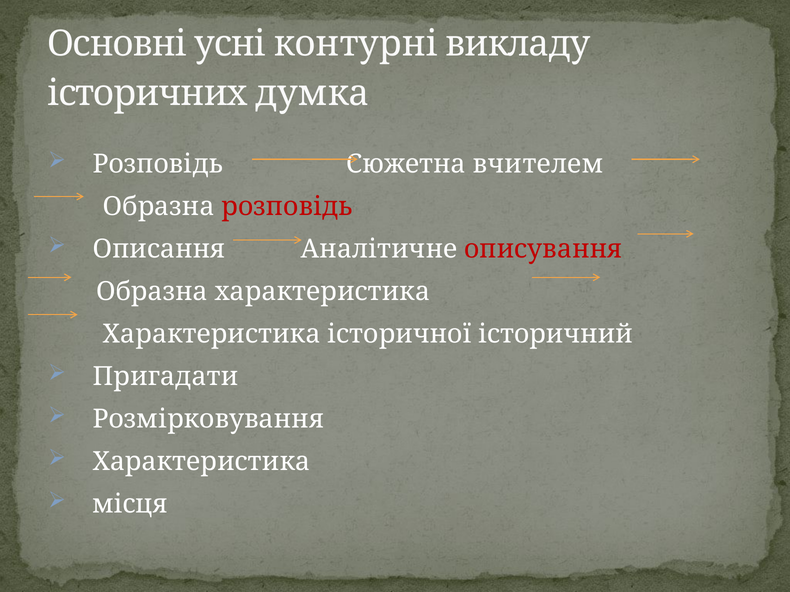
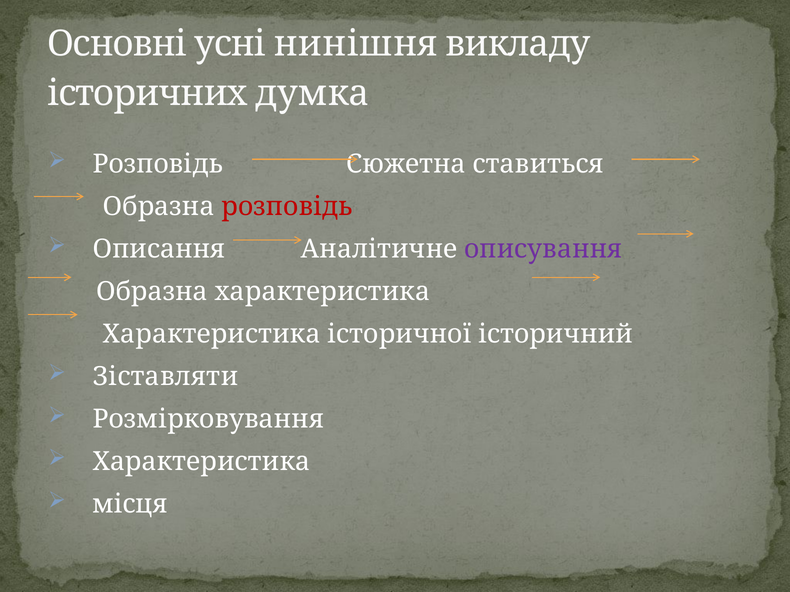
контурні: контурні -> нинішня
вчителем: вчителем -> ставиться
описування colour: red -> purple
Пригадати: Пригадати -> Зіставляти
